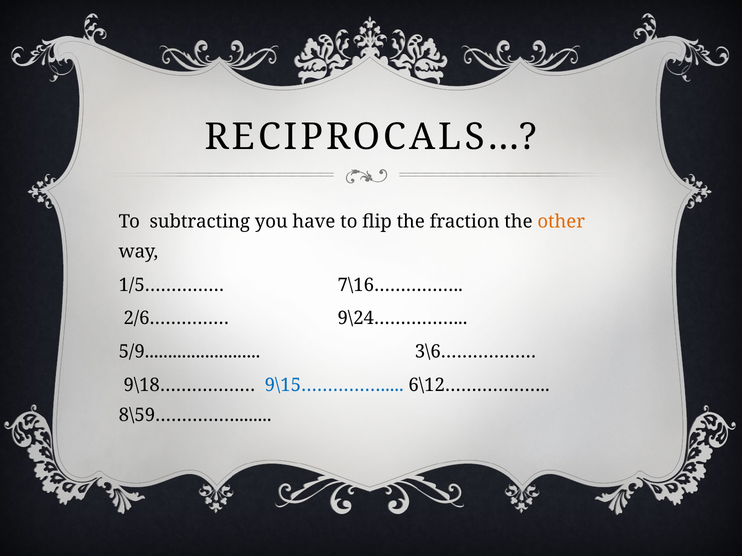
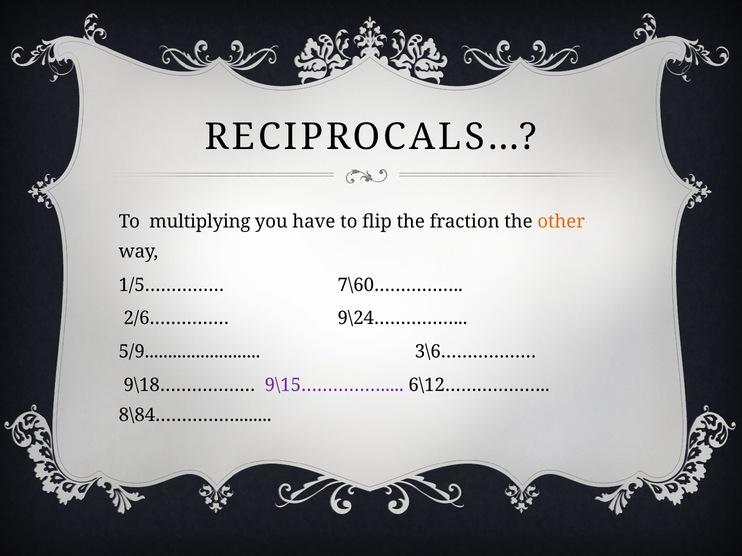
subtracting: subtracting -> multiplying
7\16……………: 7\16…………… -> 7\60……………
9\15…………… colour: blue -> purple
8\59……………: 8\59…………… -> 8\84……………
